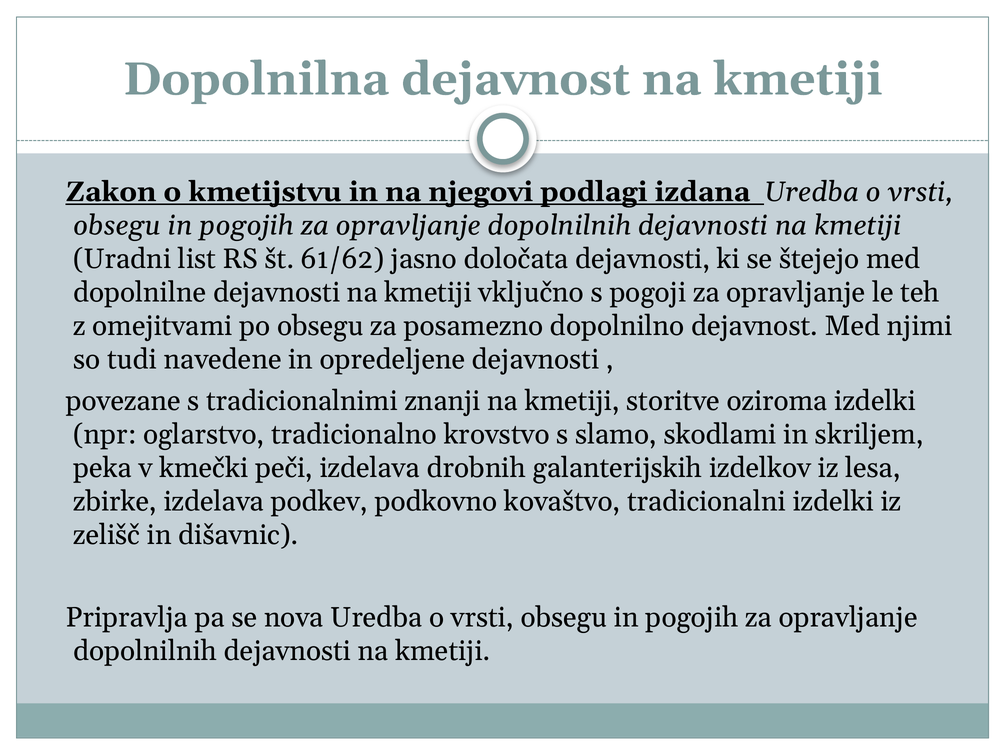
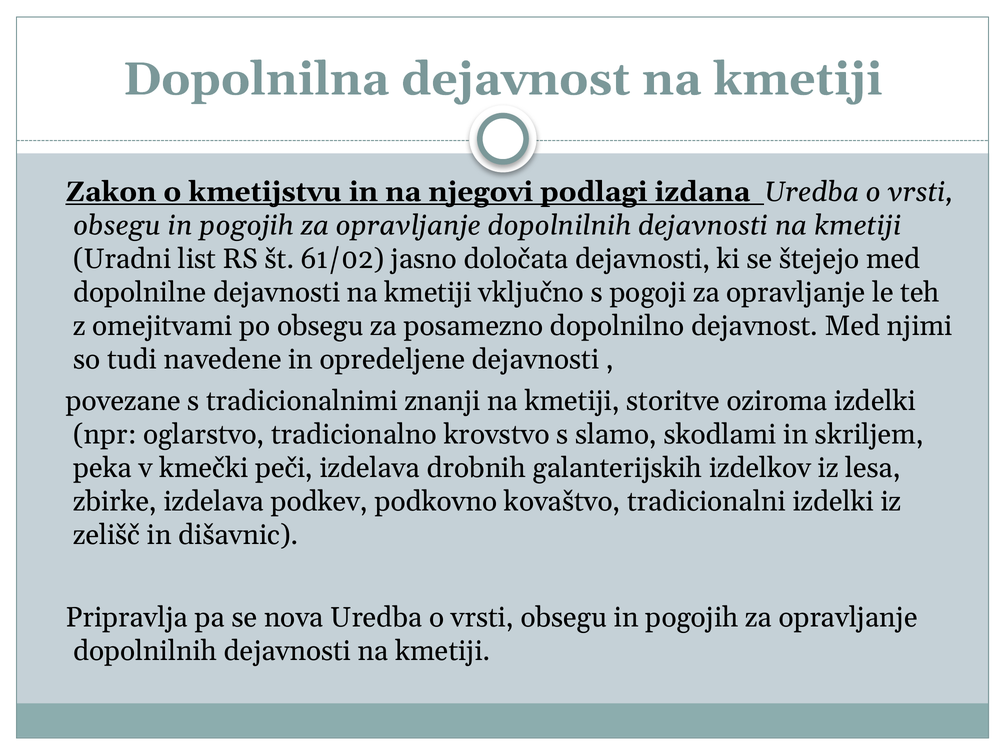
61/62: 61/62 -> 61/02
